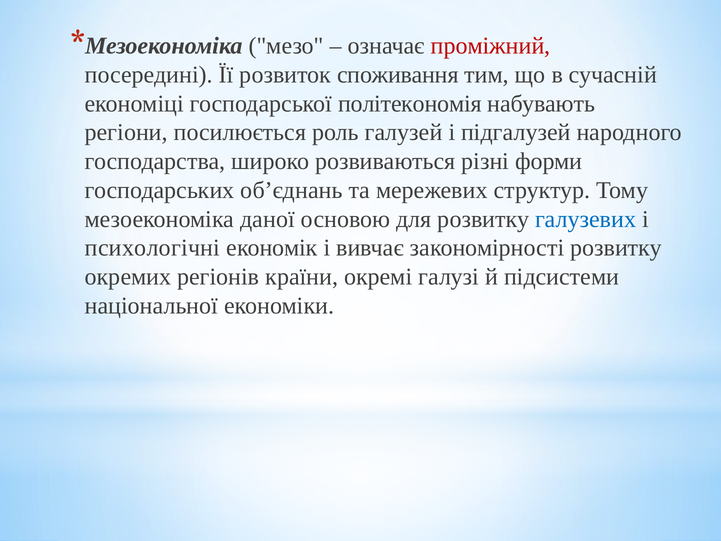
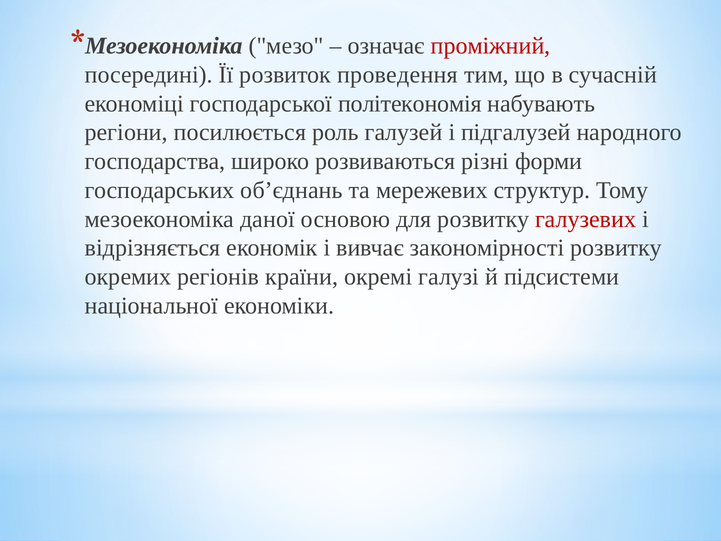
споживання: споживання -> проведення
галузевих colour: blue -> red
психологічні: психологічні -> відрізняється
